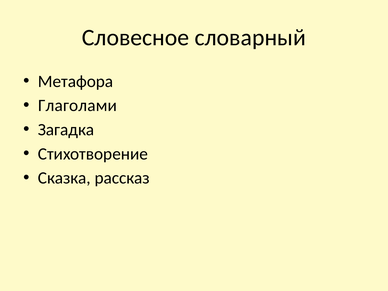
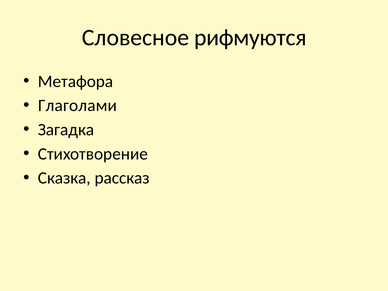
словарный: словарный -> рифмуются
